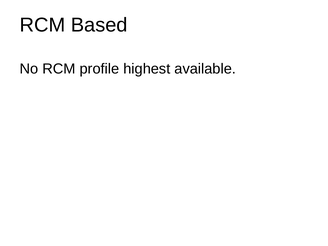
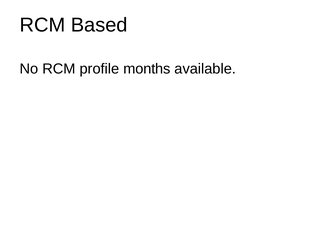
highest: highest -> months
